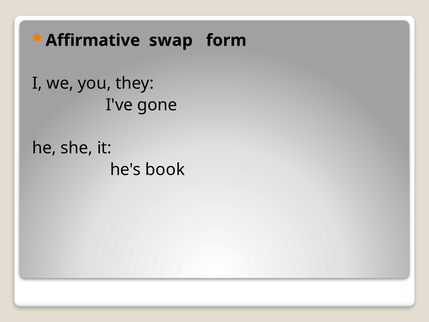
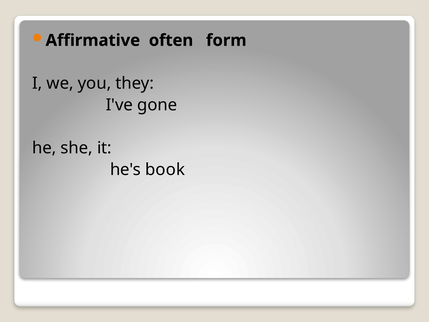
swap: swap -> often
